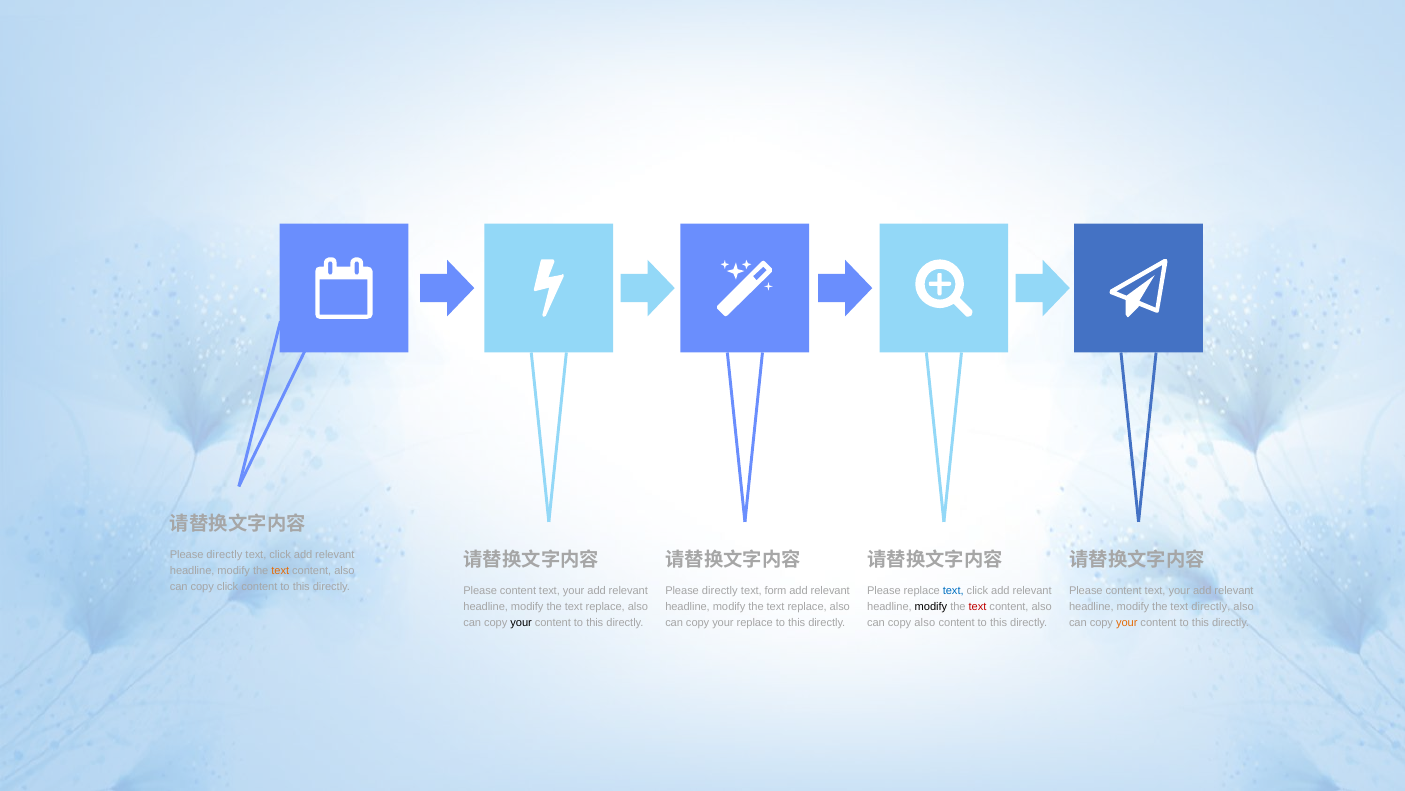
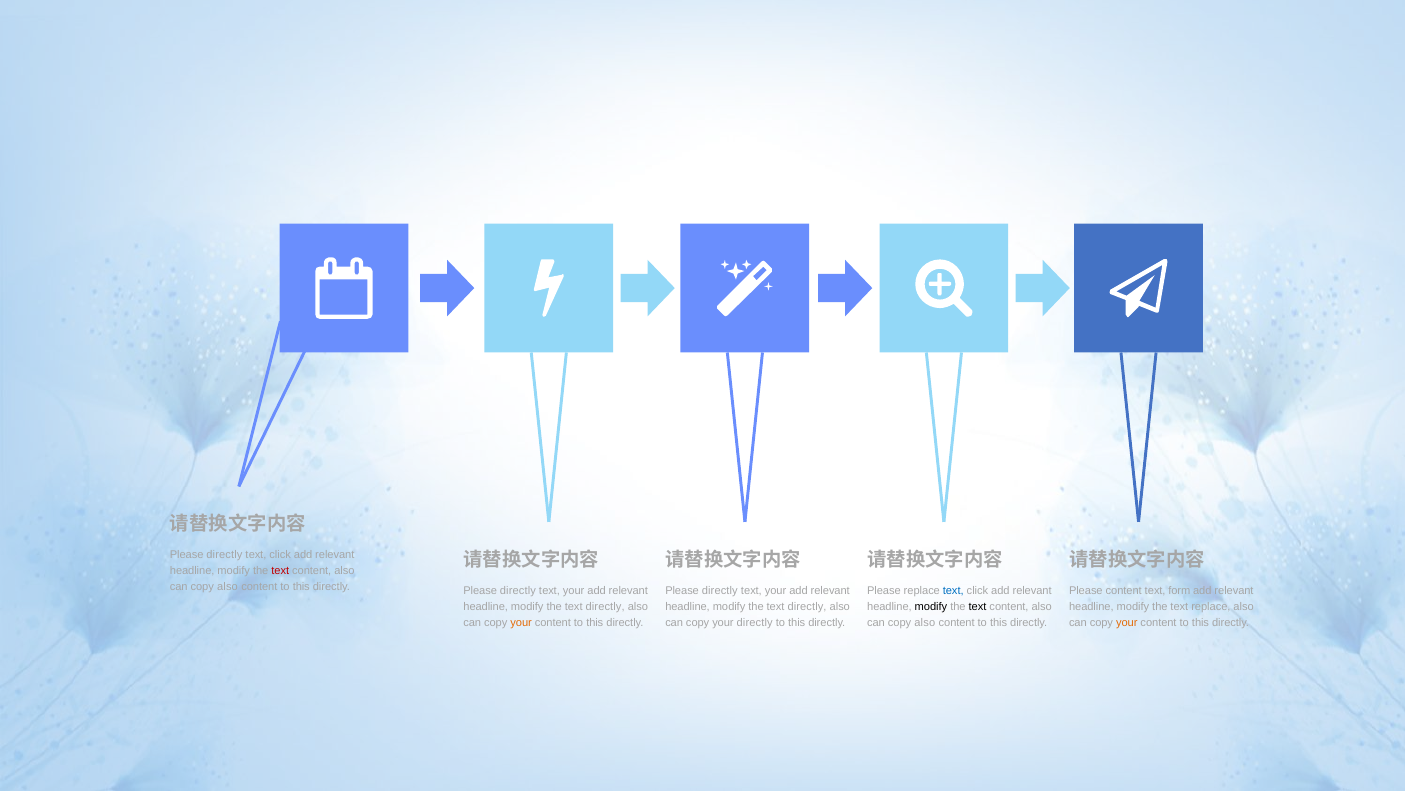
text at (280, 571) colour: orange -> red
click at (228, 587): click -> also
content at (518, 590): content -> directly
form at (776, 590): form -> your
your at (1179, 590): your -> form
replace at (605, 606): replace -> directly
replace at (807, 606): replace -> directly
text at (978, 606) colour: red -> black
text directly: directly -> replace
your at (521, 622) colour: black -> orange
your replace: replace -> directly
